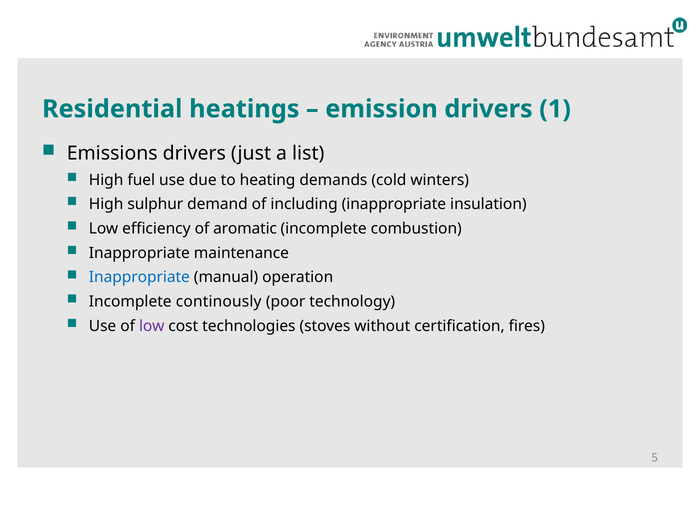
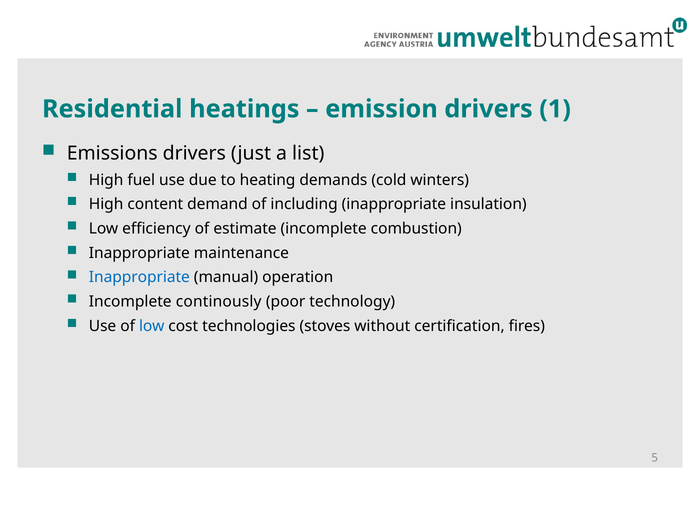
sulphur: sulphur -> content
aromatic: aromatic -> estimate
low at (152, 326) colour: purple -> blue
